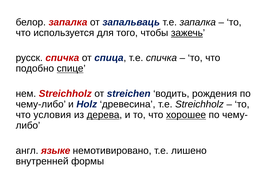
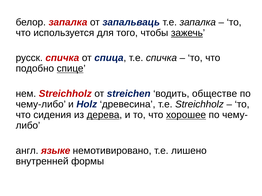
рождения: рождения -> обществе
условия: условия -> сидения
